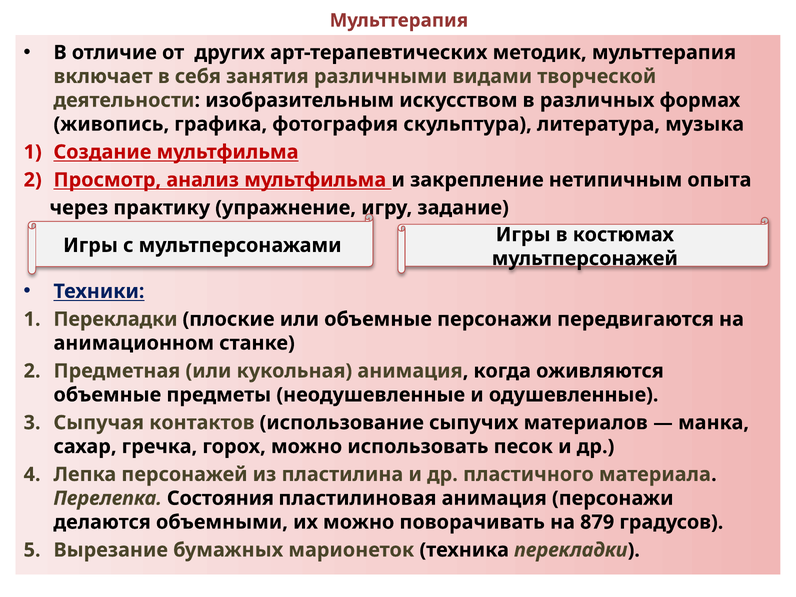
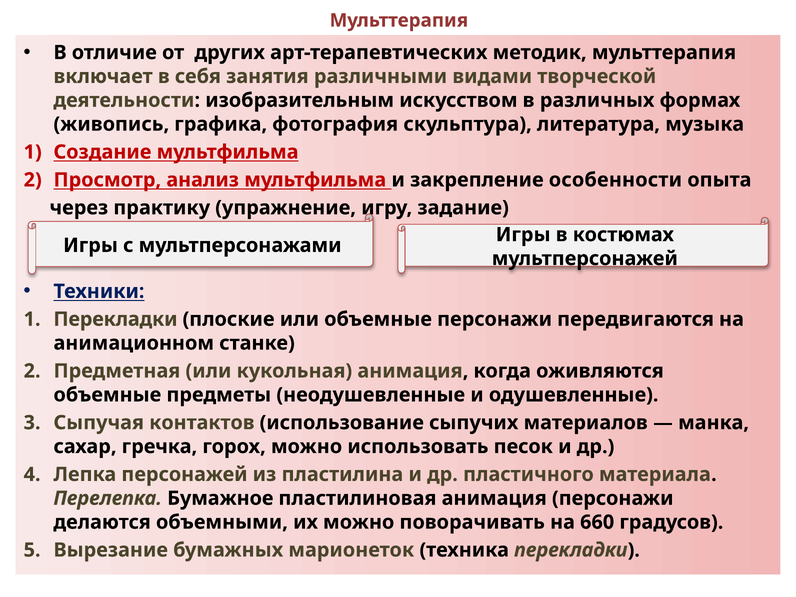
нетипичным: нетипичным -> особенности
Состояния: Состояния -> Бумажное
879: 879 -> 660
